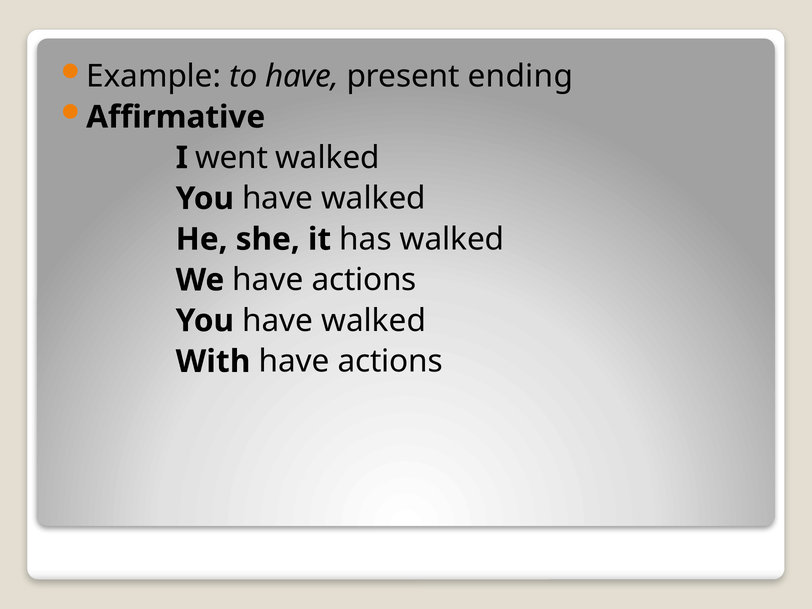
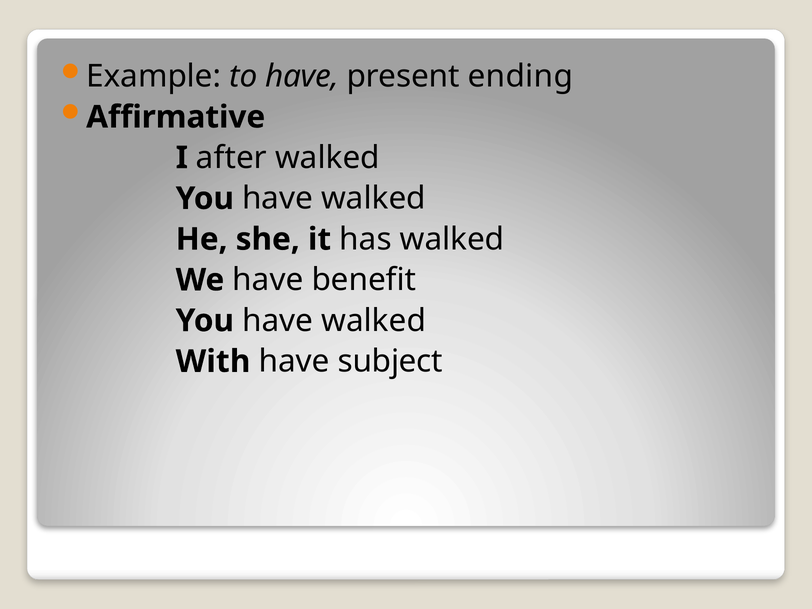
went: went -> after
We have actions: actions -> benefit
actions at (390, 361): actions -> subject
